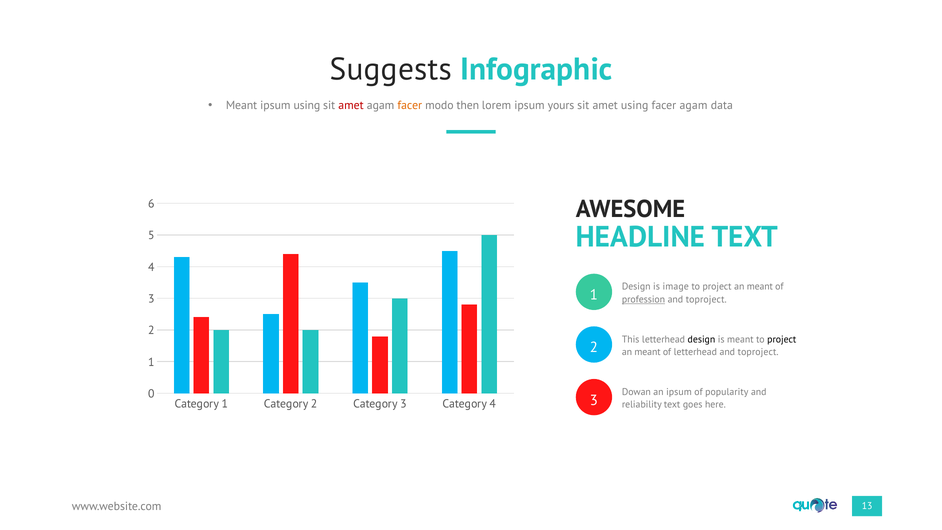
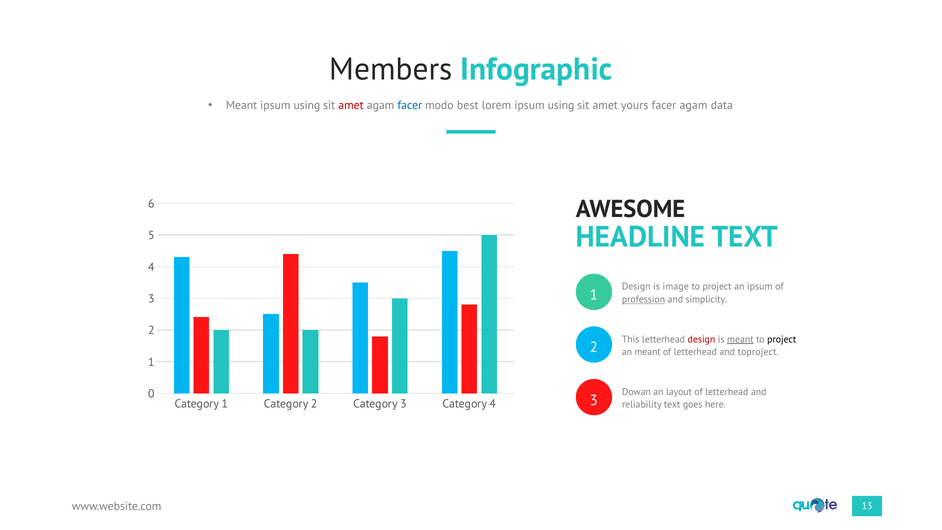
Suggests: Suggests -> Members
facer at (410, 105) colour: orange -> blue
then: then -> best
lorem ipsum yours: yours -> using
amet using: using -> yours
meant at (760, 287): meant -> ipsum
toproject at (706, 299): toproject -> simplicity
design at (701, 339) colour: black -> red
meant at (740, 339) underline: none -> present
an ipsum: ipsum -> layout
popularity at (727, 392): popularity -> letterhead
